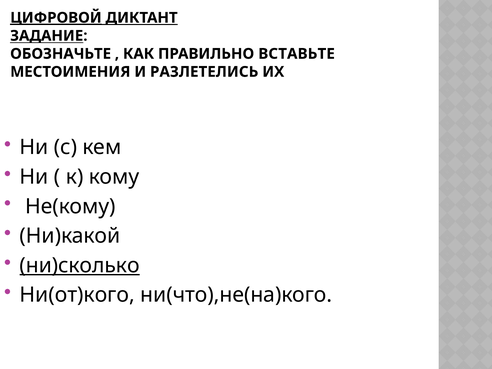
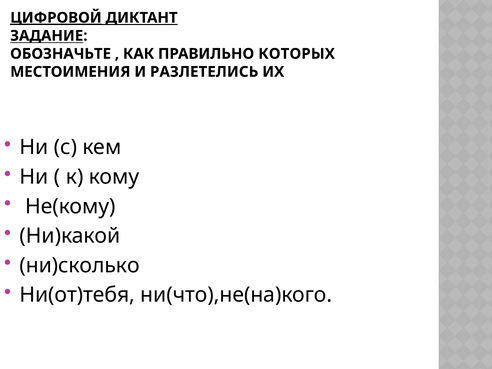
ВСТАВЬТЕ: ВСТАВЬТЕ -> КОТОРЫХ
ни)сколько underline: present -> none
Ни(от)кого: Ни(от)кого -> Ни(от)тебя
